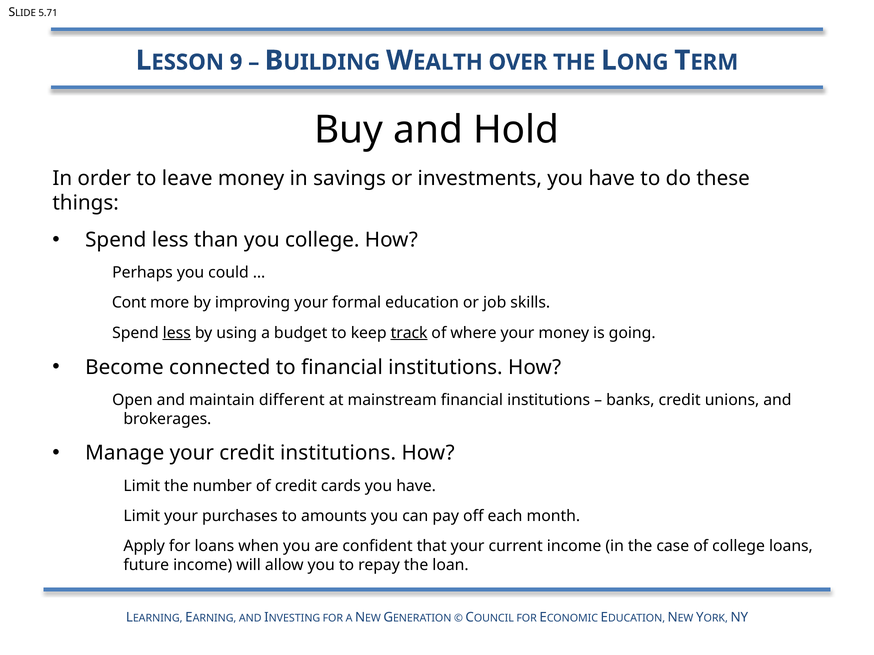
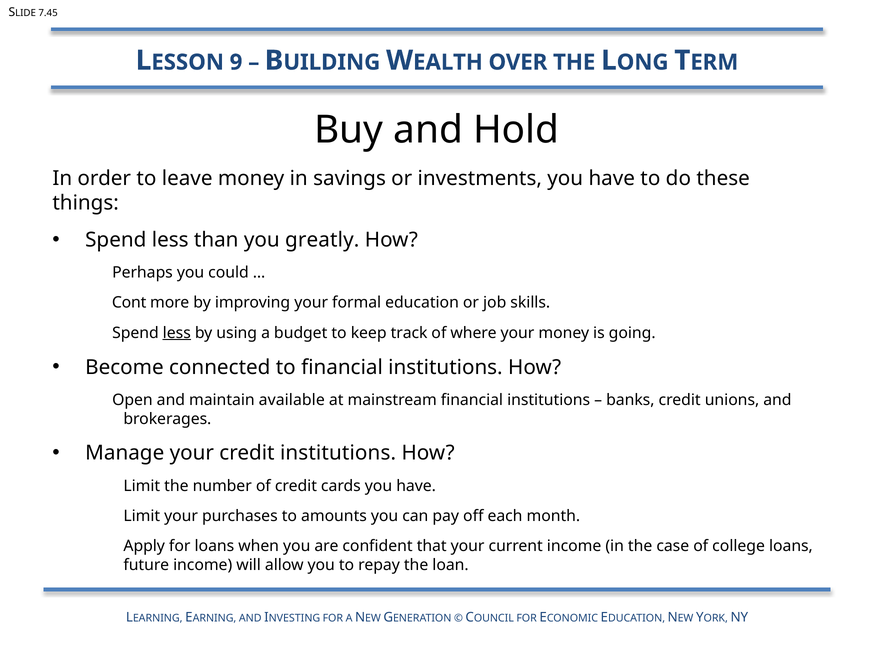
5.71: 5.71 -> 7.45
you college: college -> greatly
track underline: present -> none
different: different -> available
